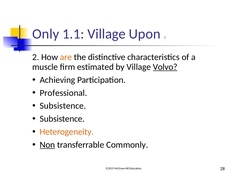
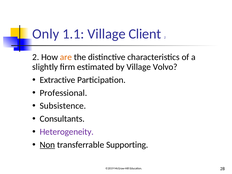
Upon: Upon -> Client
muscle: muscle -> slightly
Volvo underline: present -> none
Achieving: Achieving -> Extractive
Subsistence at (62, 119): Subsistence -> Consultants
Heterogeneity colour: orange -> purple
Commonly: Commonly -> Supporting
